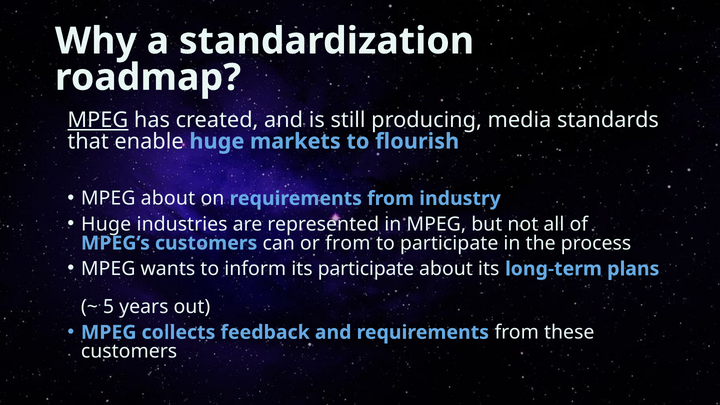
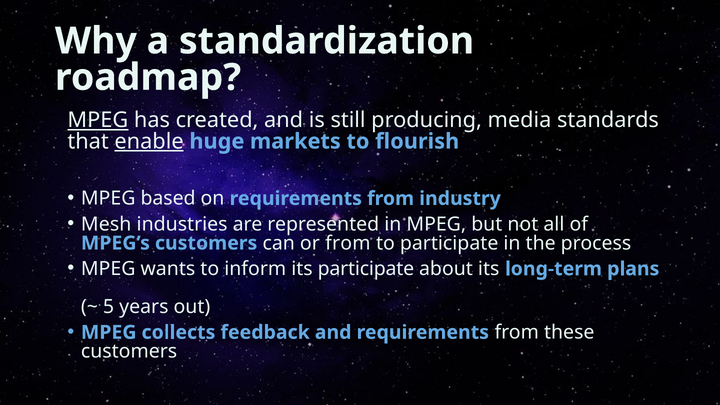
enable underline: none -> present
MPEG about: about -> based
Huge at (106, 224): Huge -> Mesh
